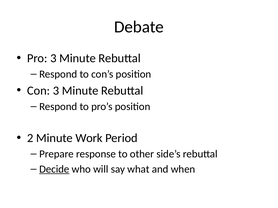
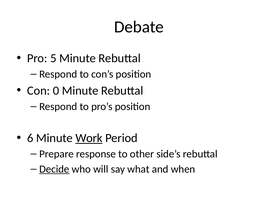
Pro 3: 3 -> 5
Con 3: 3 -> 0
2: 2 -> 6
Work underline: none -> present
